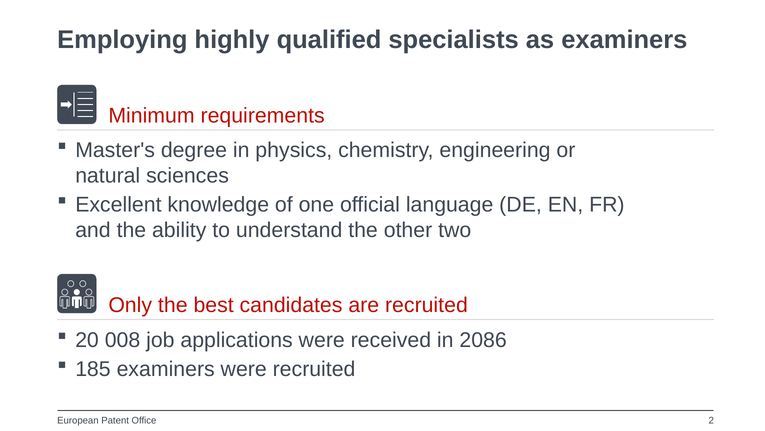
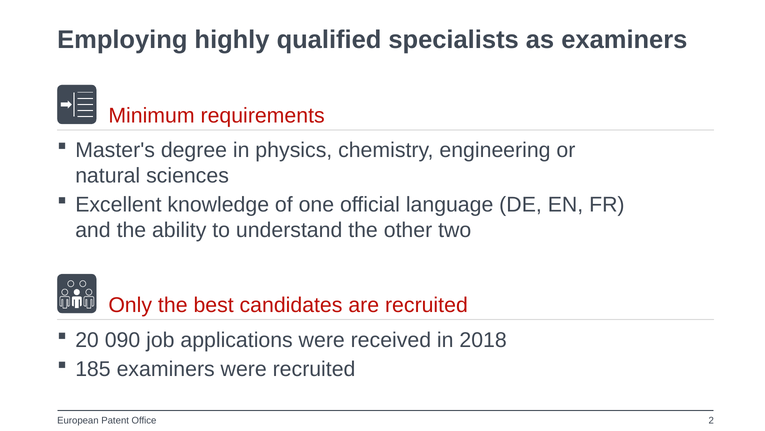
008: 008 -> 090
2086: 2086 -> 2018
